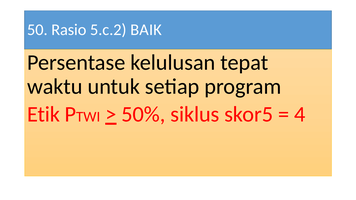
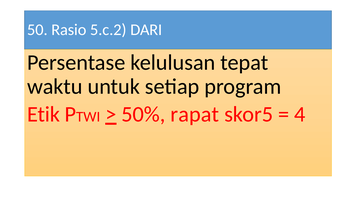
BAIK: BAIK -> DARI
siklus: siklus -> rapat
